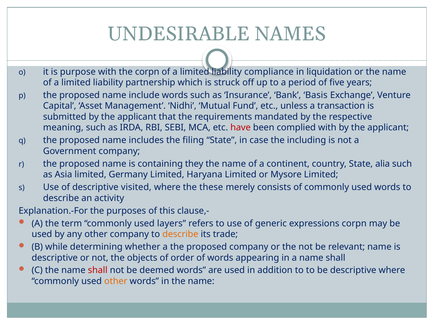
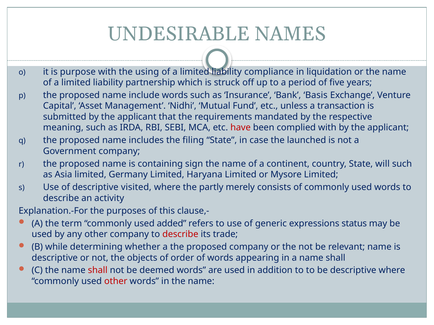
the corpn: corpn -> using
including: including -> launched
they: they -> sign
alia: alia -> will
these: these -> partly
layers: layers -> added
expressions corpn: corpn -> status
describe at (180, 235) colour: orange -> red
other at (116, 282) colour: orange -> red
